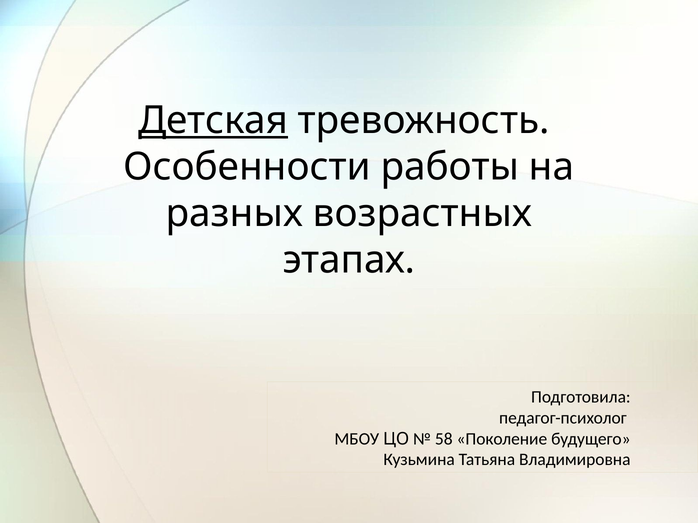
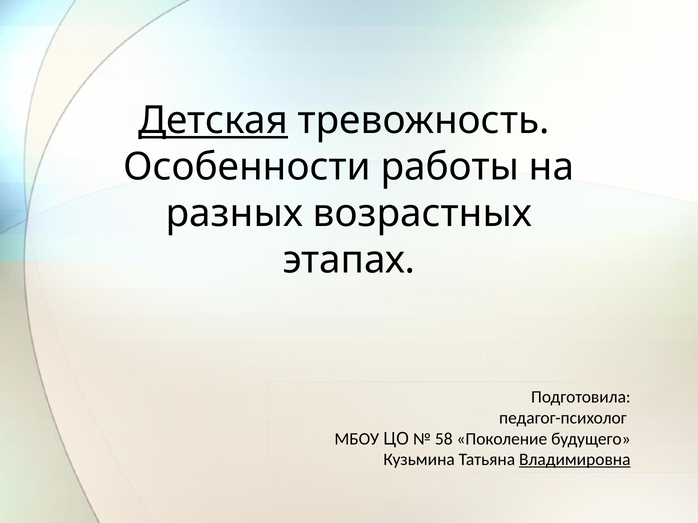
Владимировна underline: none -> present
